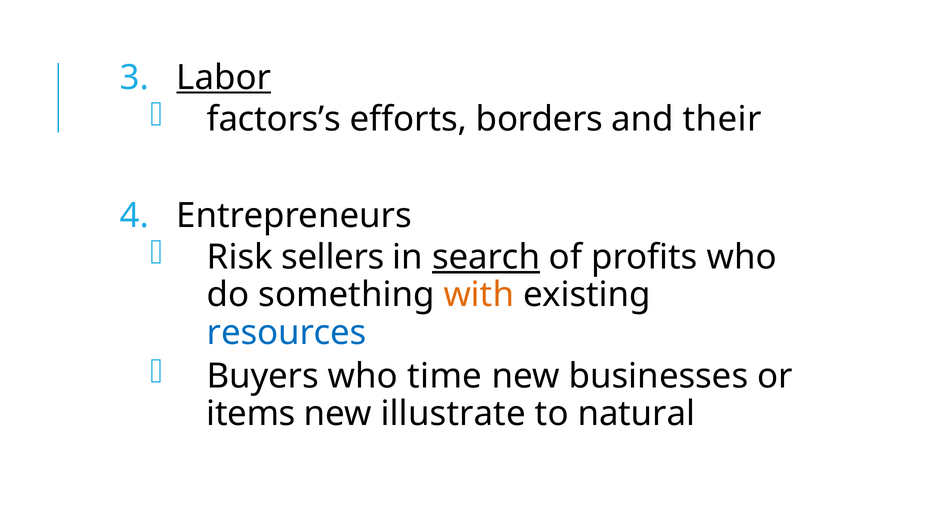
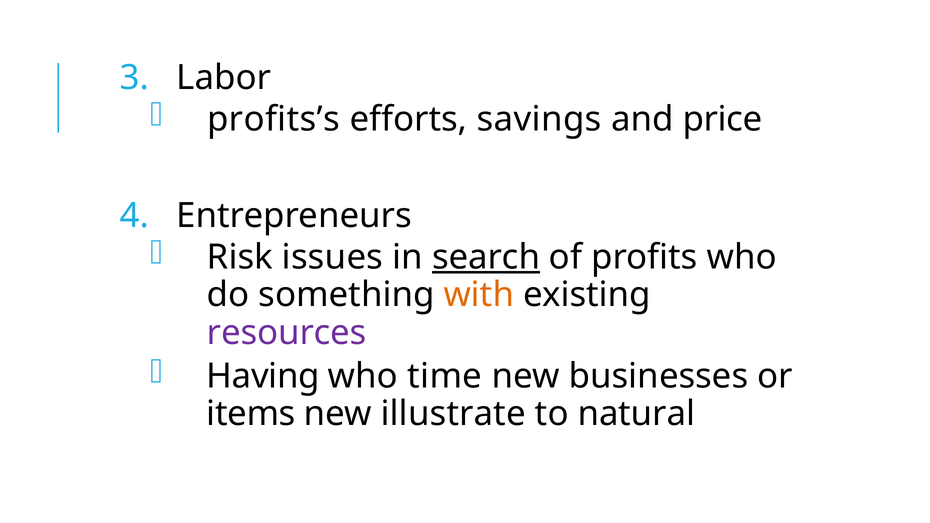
Labor underline: present -> none
factors’s: factors’s -> profits’s
borders: borders -> savings
their: their -> price
sellers: sellers -> issues
resources colour: blue -> purple
Buyers: Buyers -> Having
